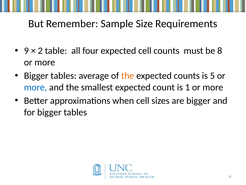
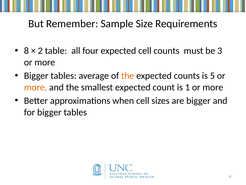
9: 9 -> 8
8: 8 -> 3
more at (36, 87) colour: blue -> orange
